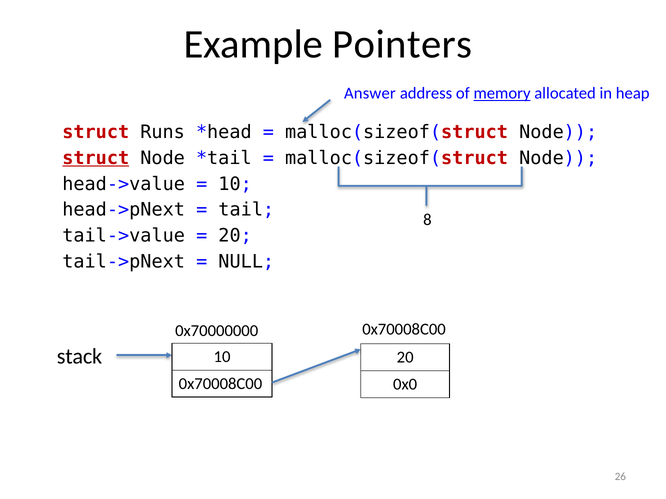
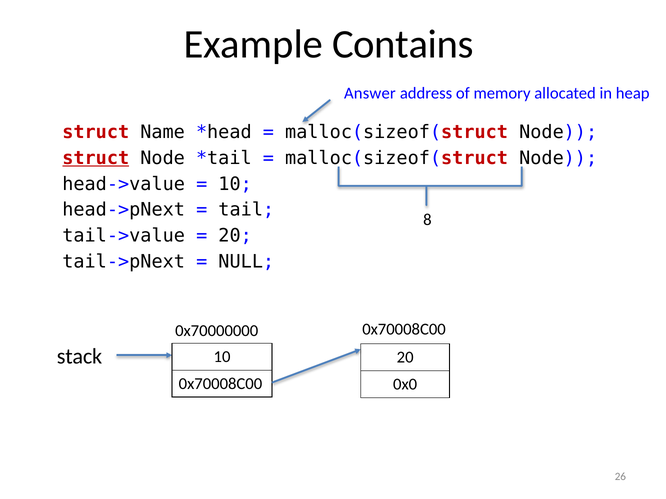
Pointers: Pointers -> Contains
memory underline: present -> none
Runs: Runs -> Name
